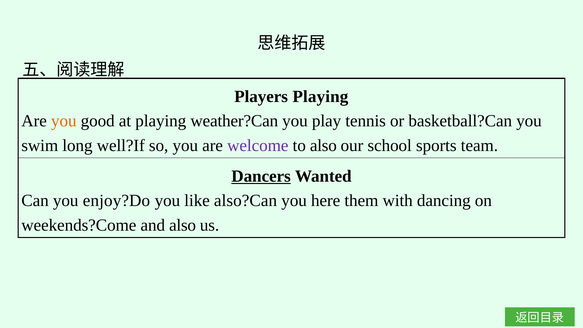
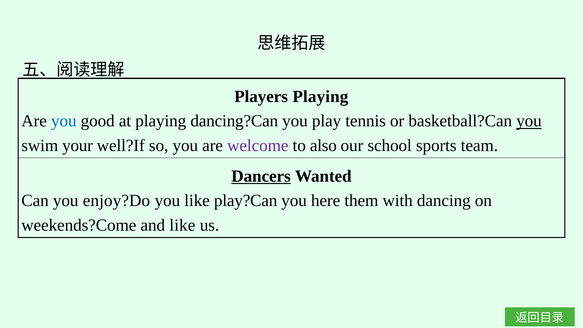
you at (64, 121) colour: orange -> blue
weather?Can: weather?Can -> dancing?Can
you at (529, 121) underline: none -> present
long: long -> your
also?Can: also?Can -> play?Can
and also: also -> like
